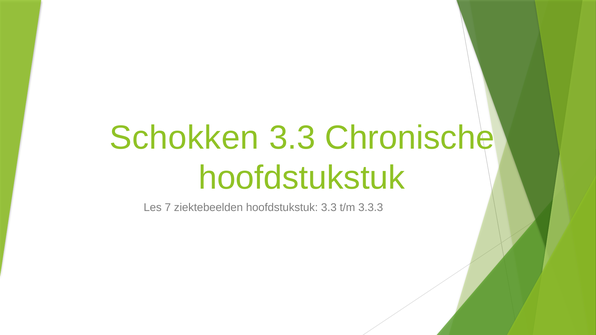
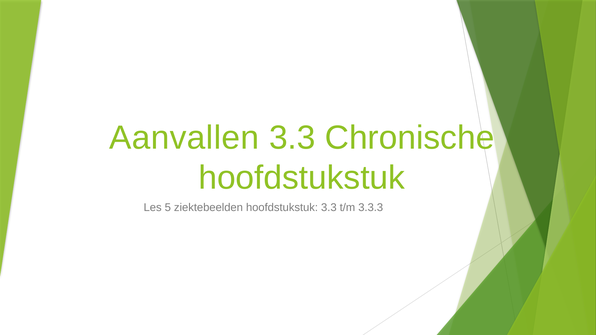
Schokken: Schokken -> Aanvallen
7: 7 -> 5
